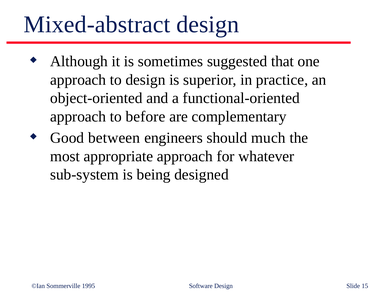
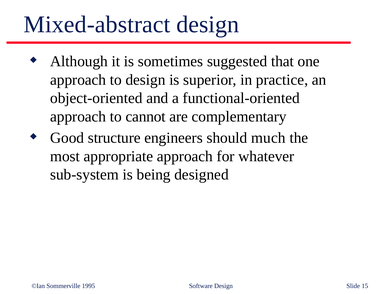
before: before -> cannot
between: between -> structure
